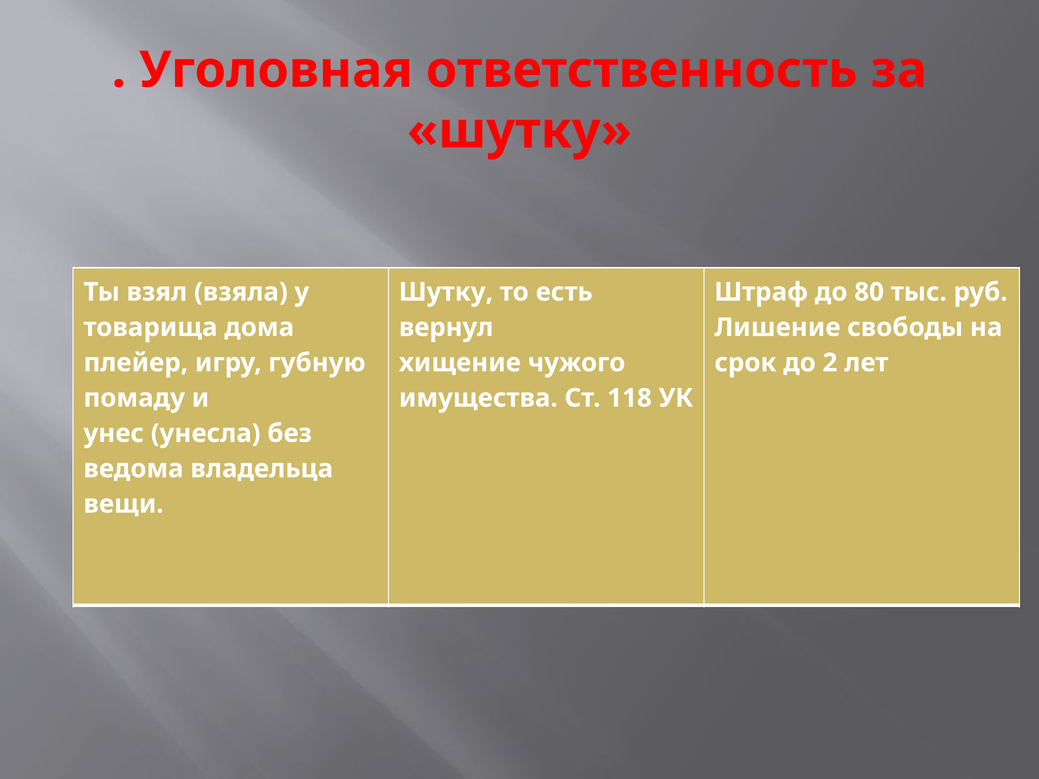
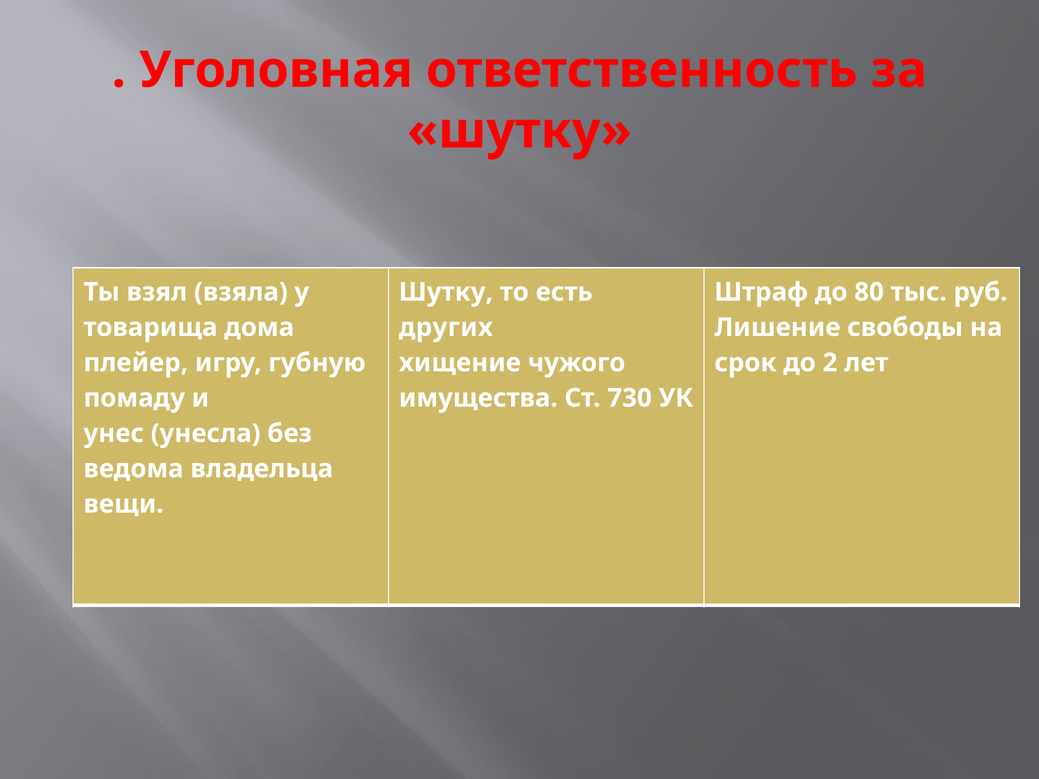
вернул: вернул -> других
118: 118 -> 730
